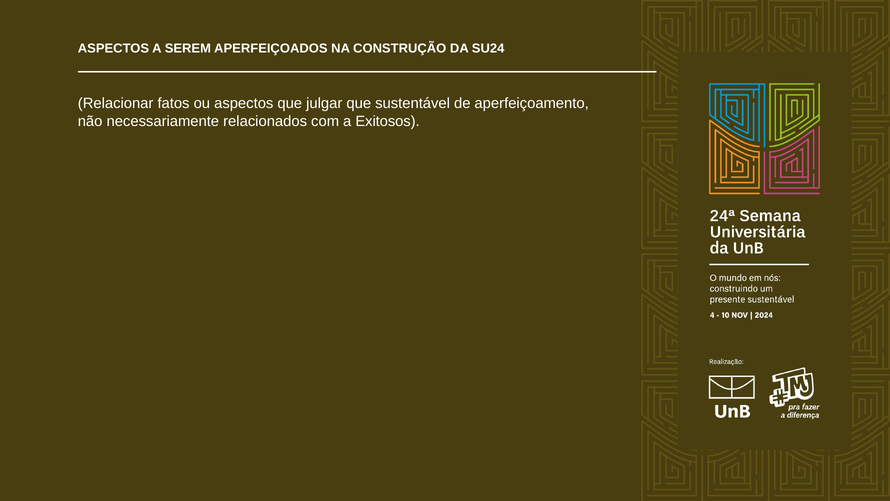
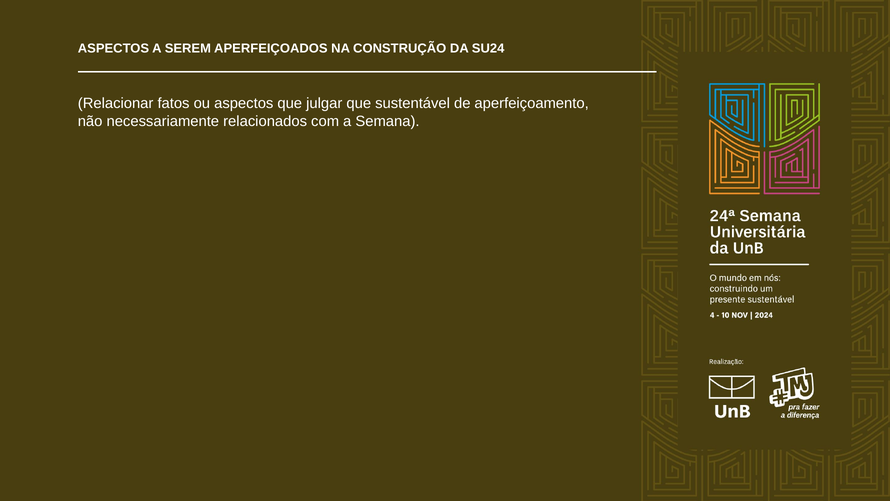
Exitosos: Exitosos -> Semana
